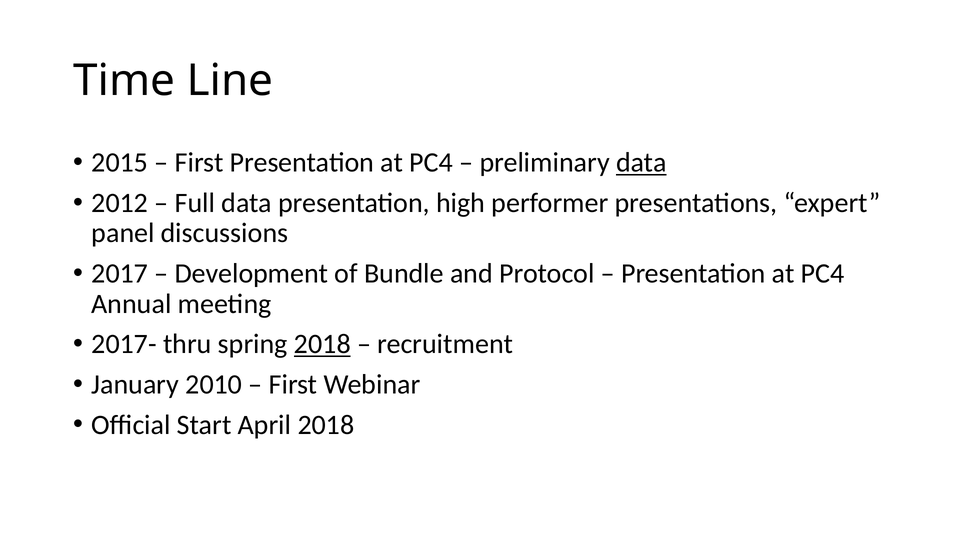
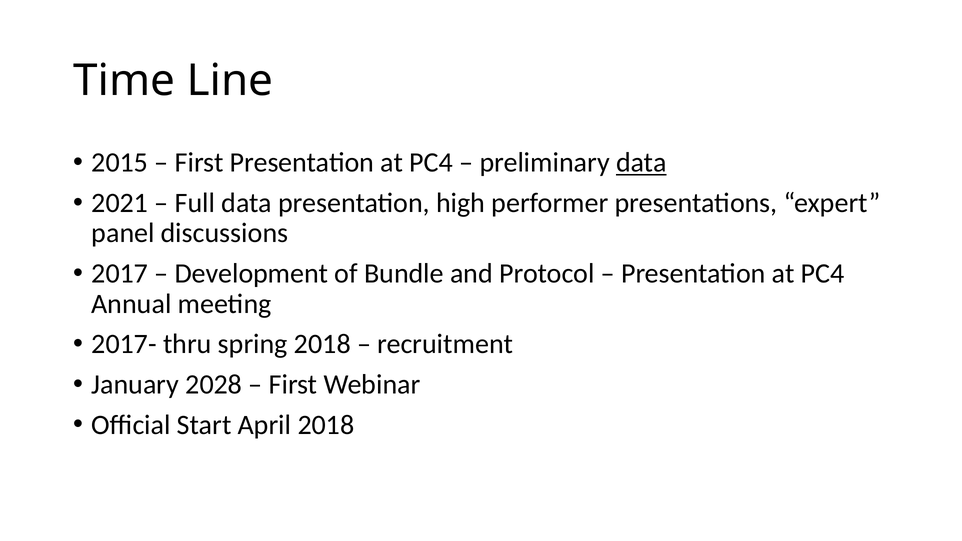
2012: 2012 -> 2021
2018 at (322, 344) underline: present -> none
2010: 2010 -> 2028
